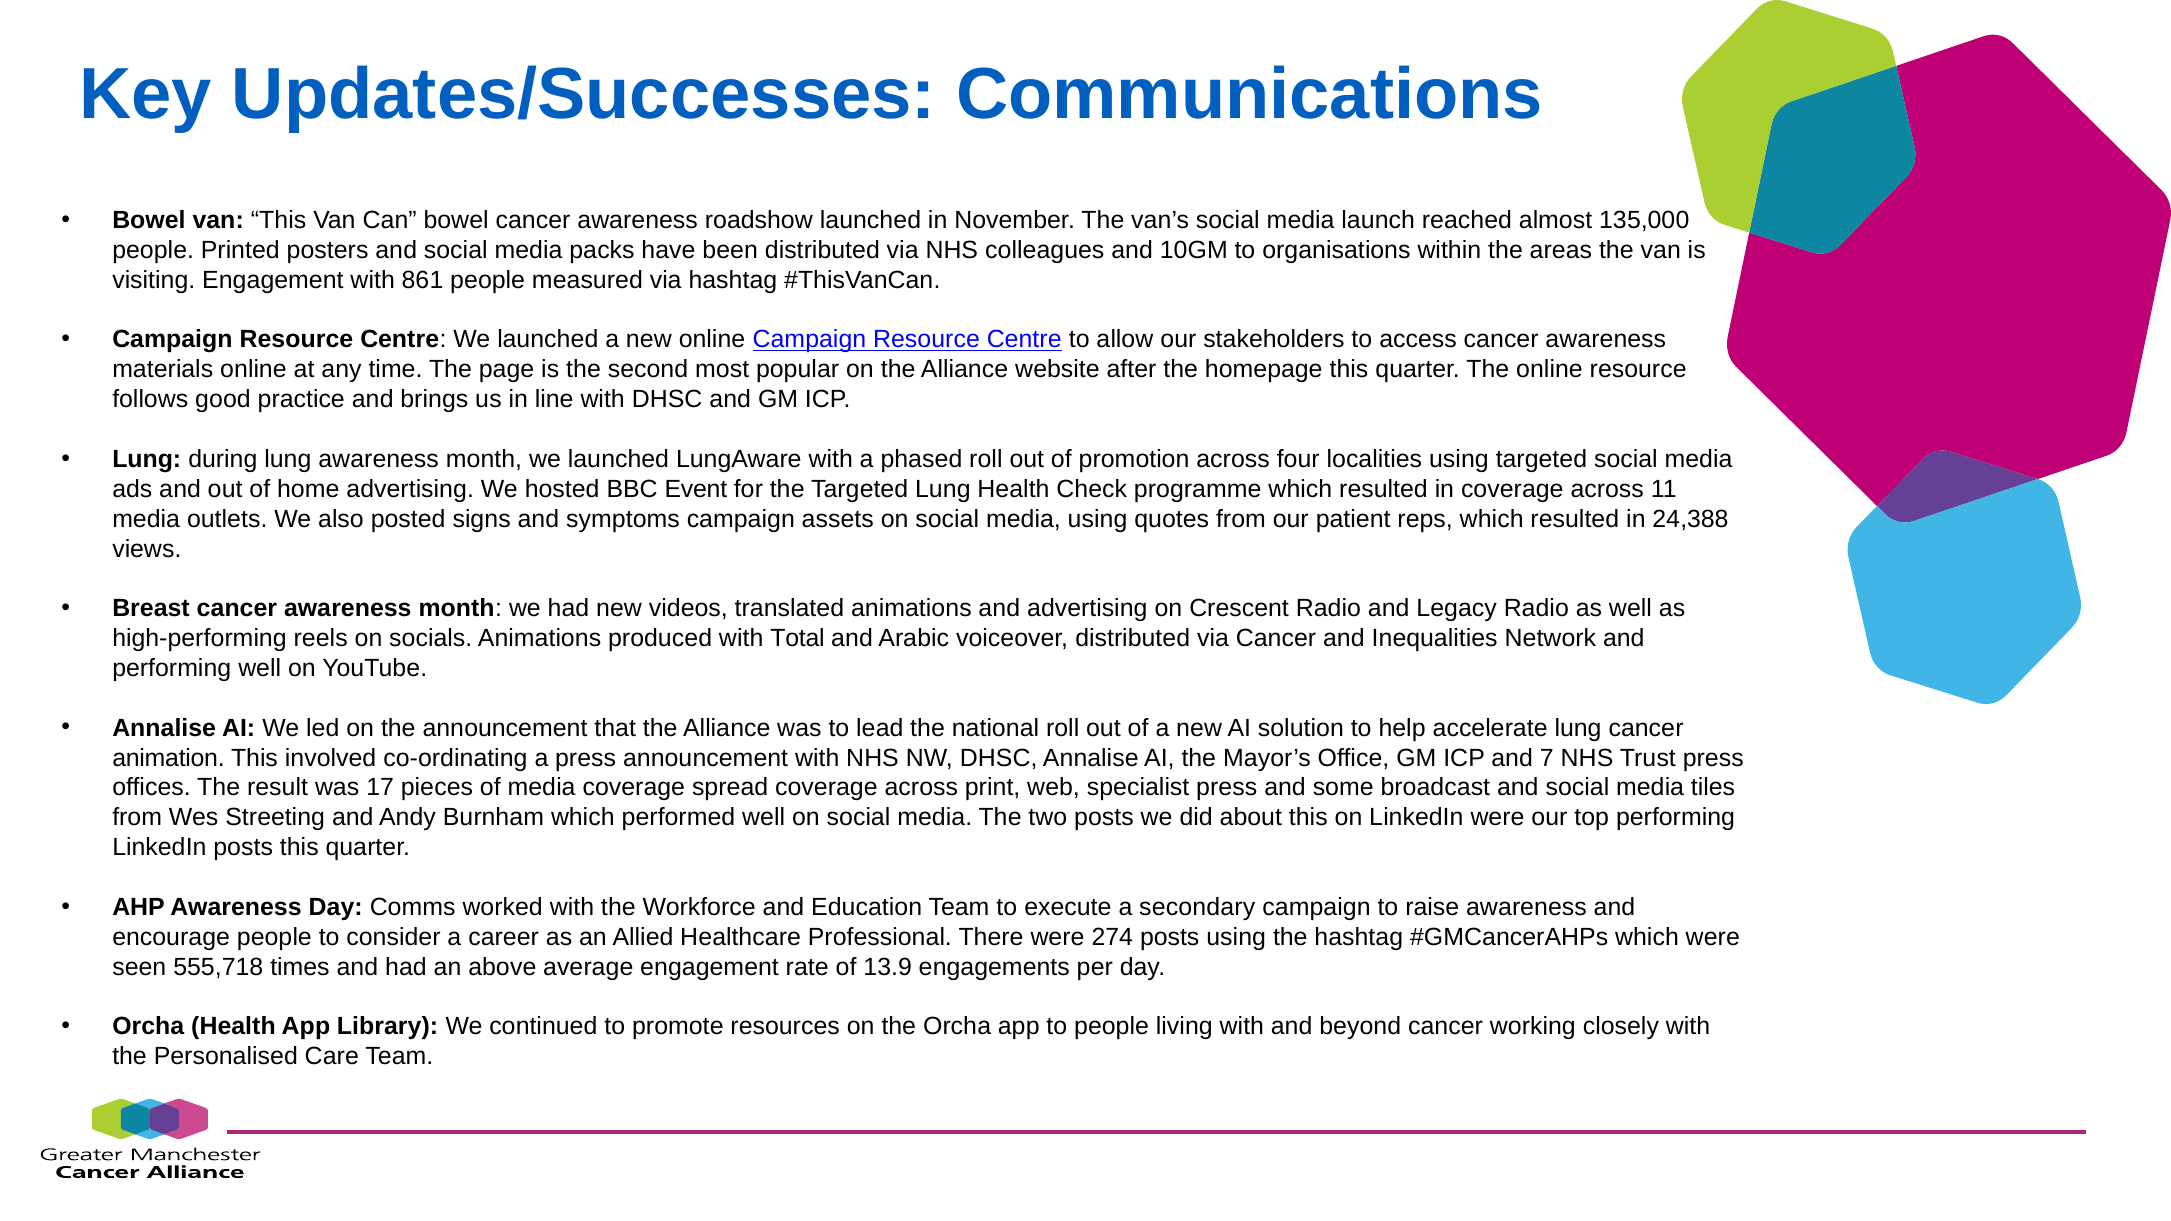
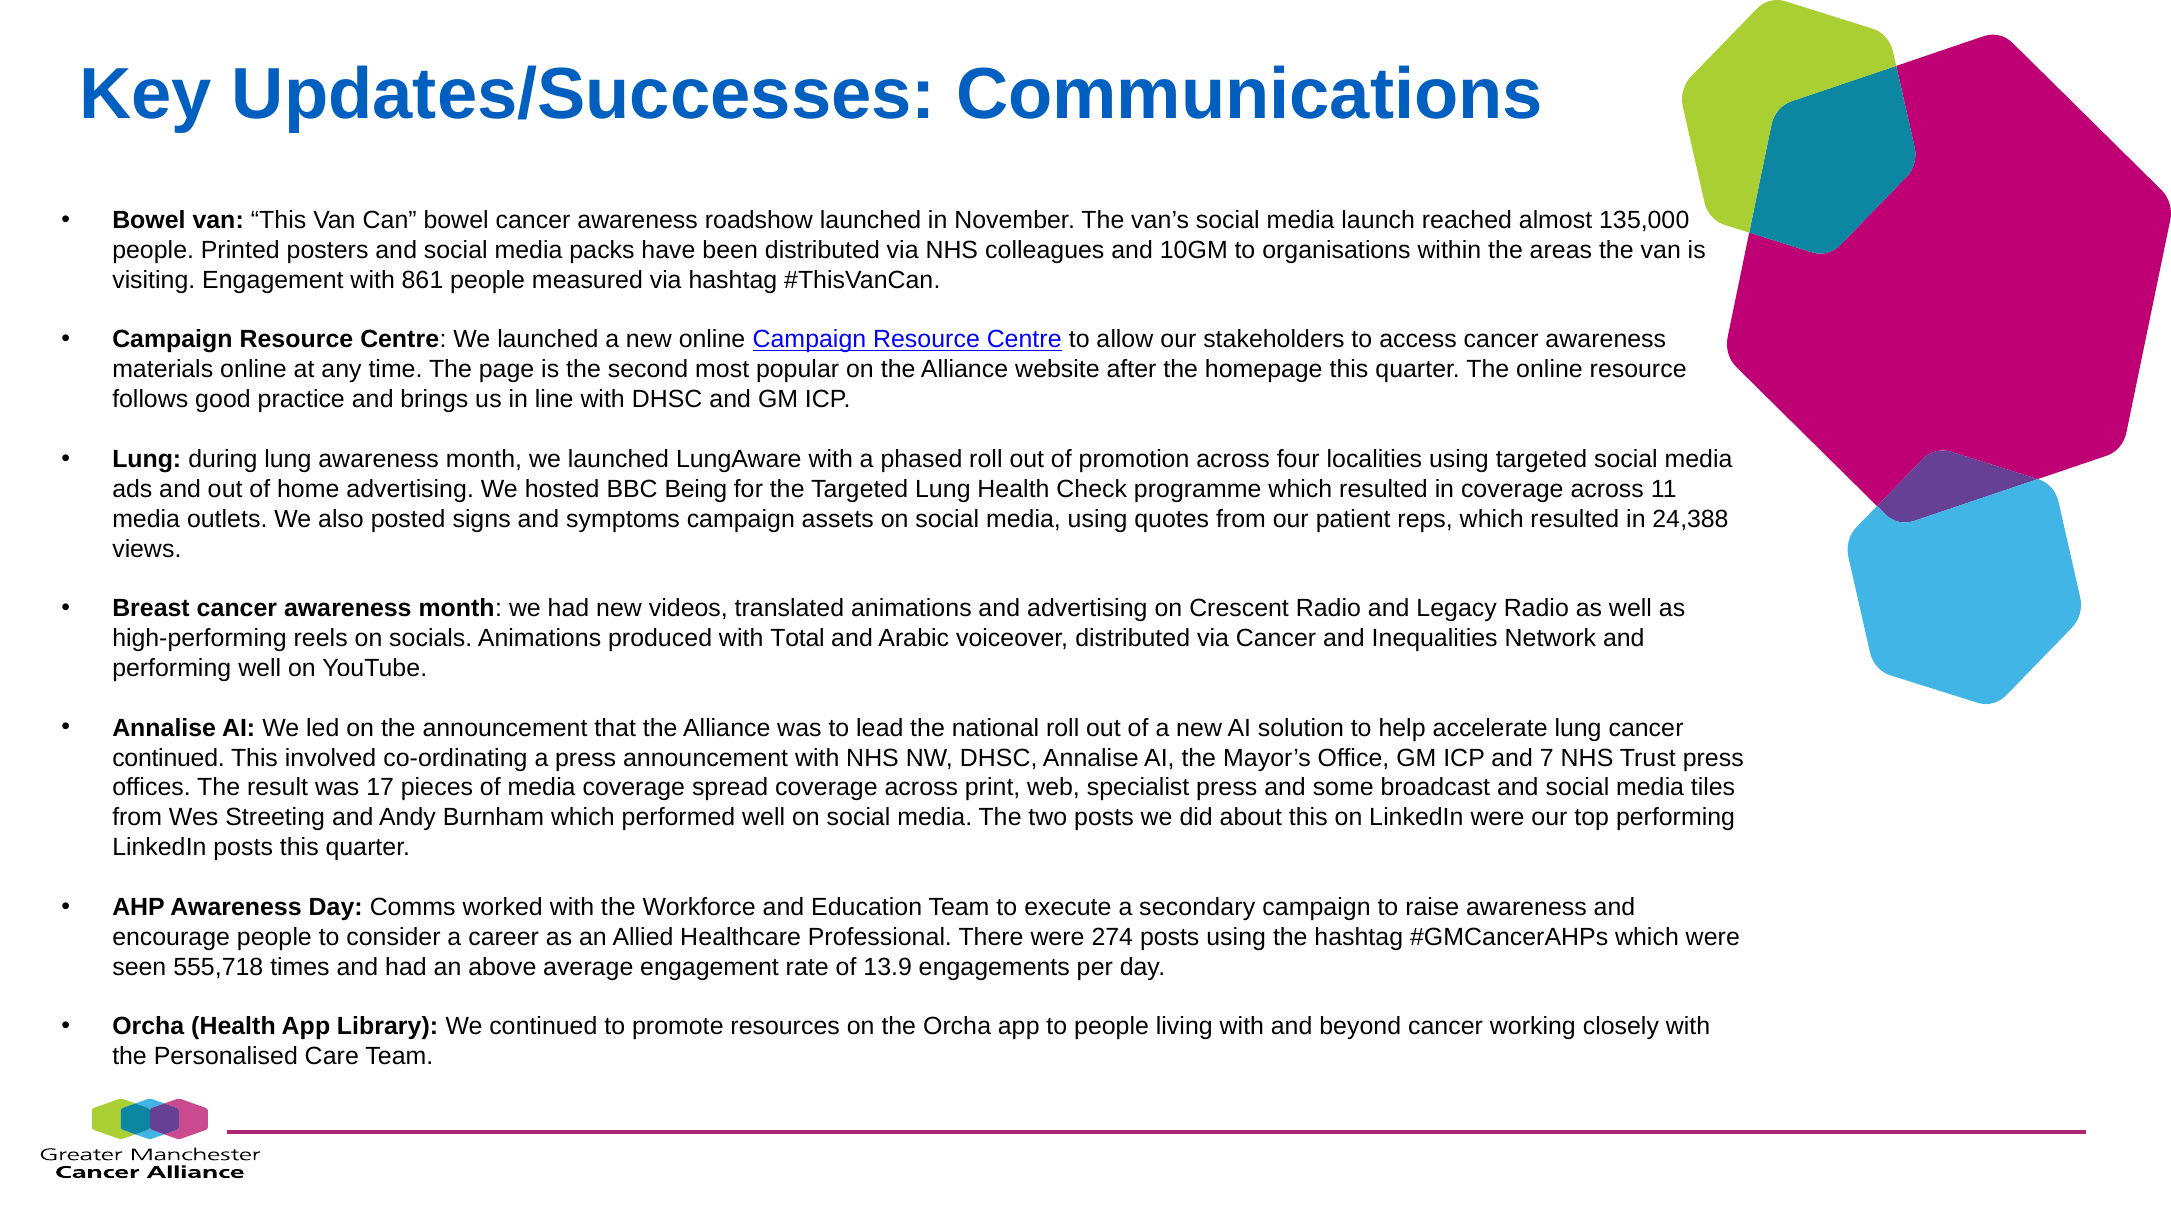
Event: Event -> Being
animation at (168, 758): animation -> continued
